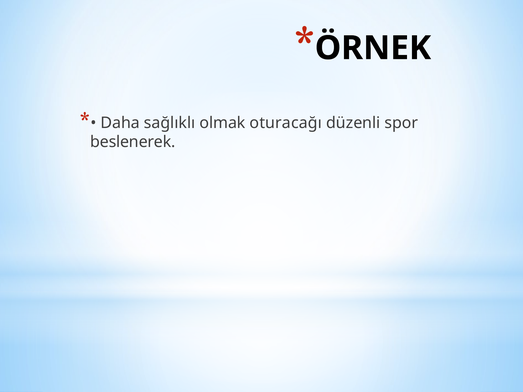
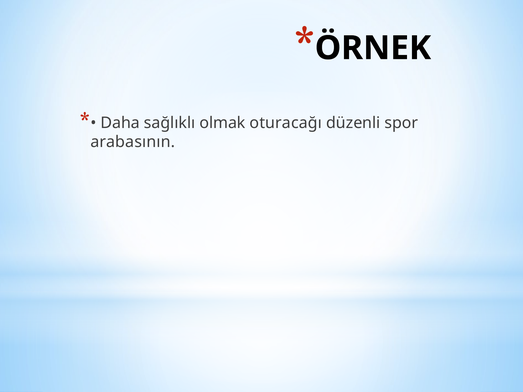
beslenerek: beslenerek -> arabasının
